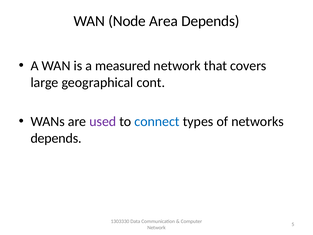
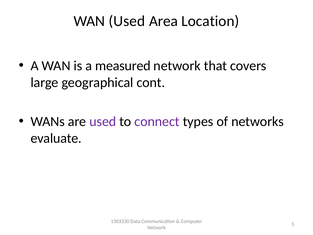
WAN Node: Node -> Used
Area Depends: Depends -> Location
connect colour: blue -> purple
depends at (56, 138): depends -> evaluate
